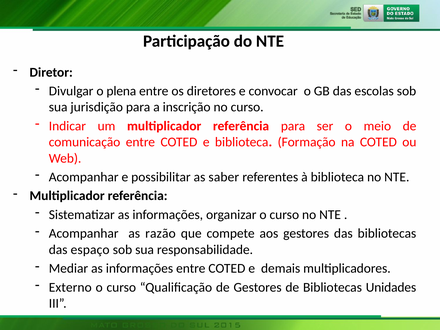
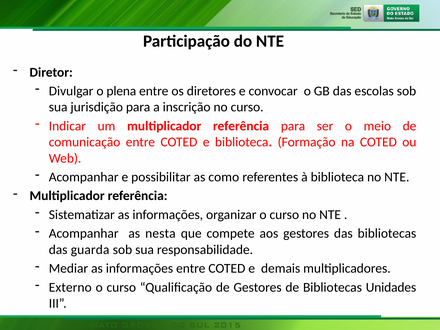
saber: saber -> como
razão: razão -> nesta
espaço: espaço -> guarda
